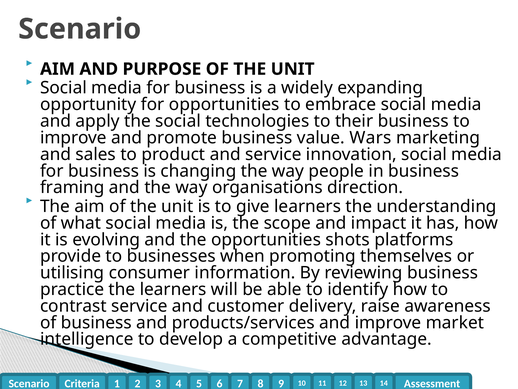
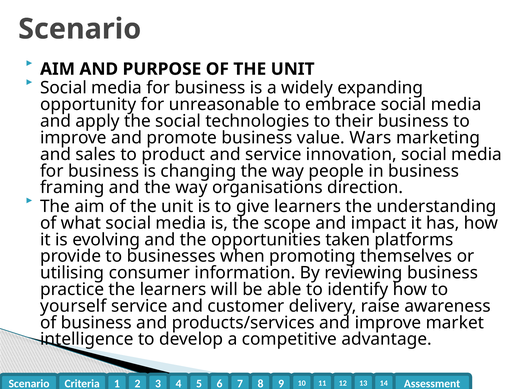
for opportunities: opportunities -> unreasonable
shots: shots -> taken
contrast: contrast -> yourself
